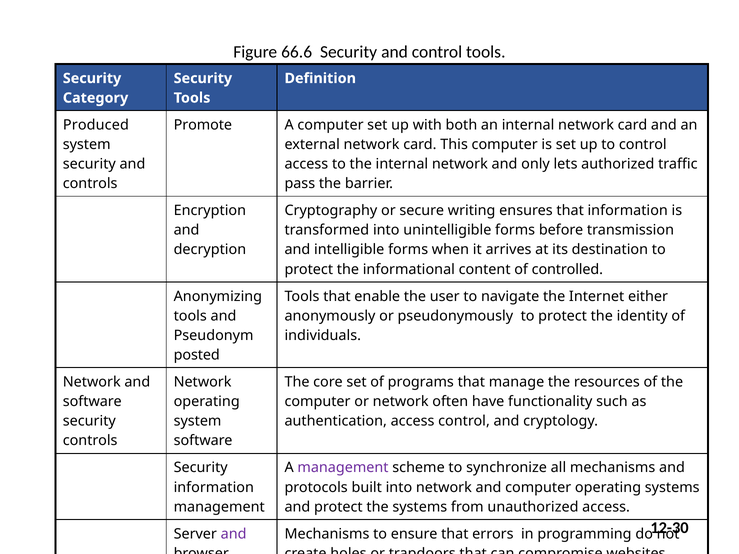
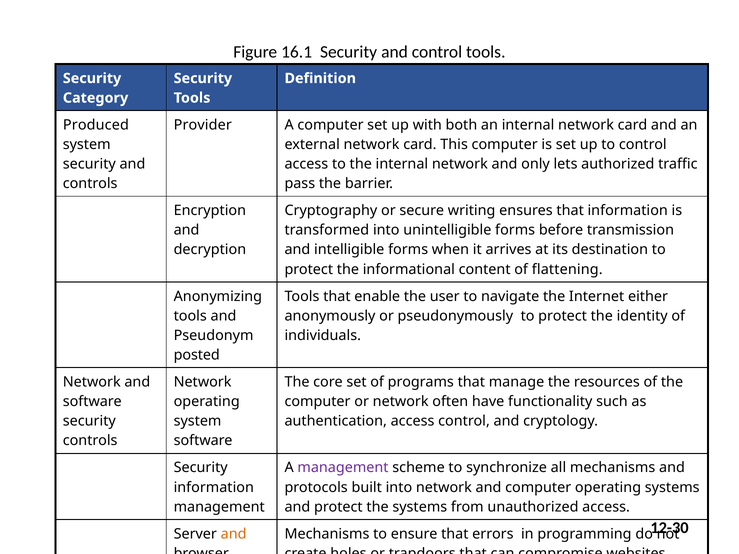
66.6: 66.6 -> 16.1
Promote: Promote -> Provider
controlled: controlled -> flattening
and at (234, 534) colour: purple -> orange
